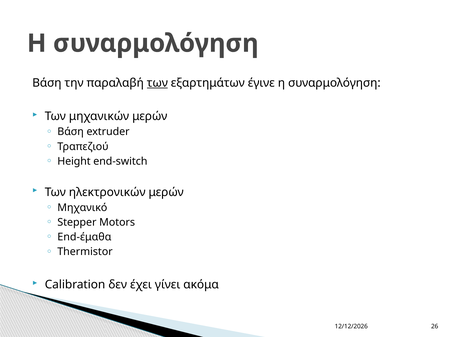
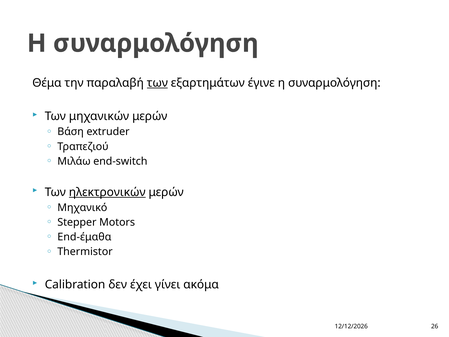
Βάση at (47, 83): Βάση -> Θέμα
Height: Height -> Μιλάω
ηλεκτρονικών underline: none -> present
